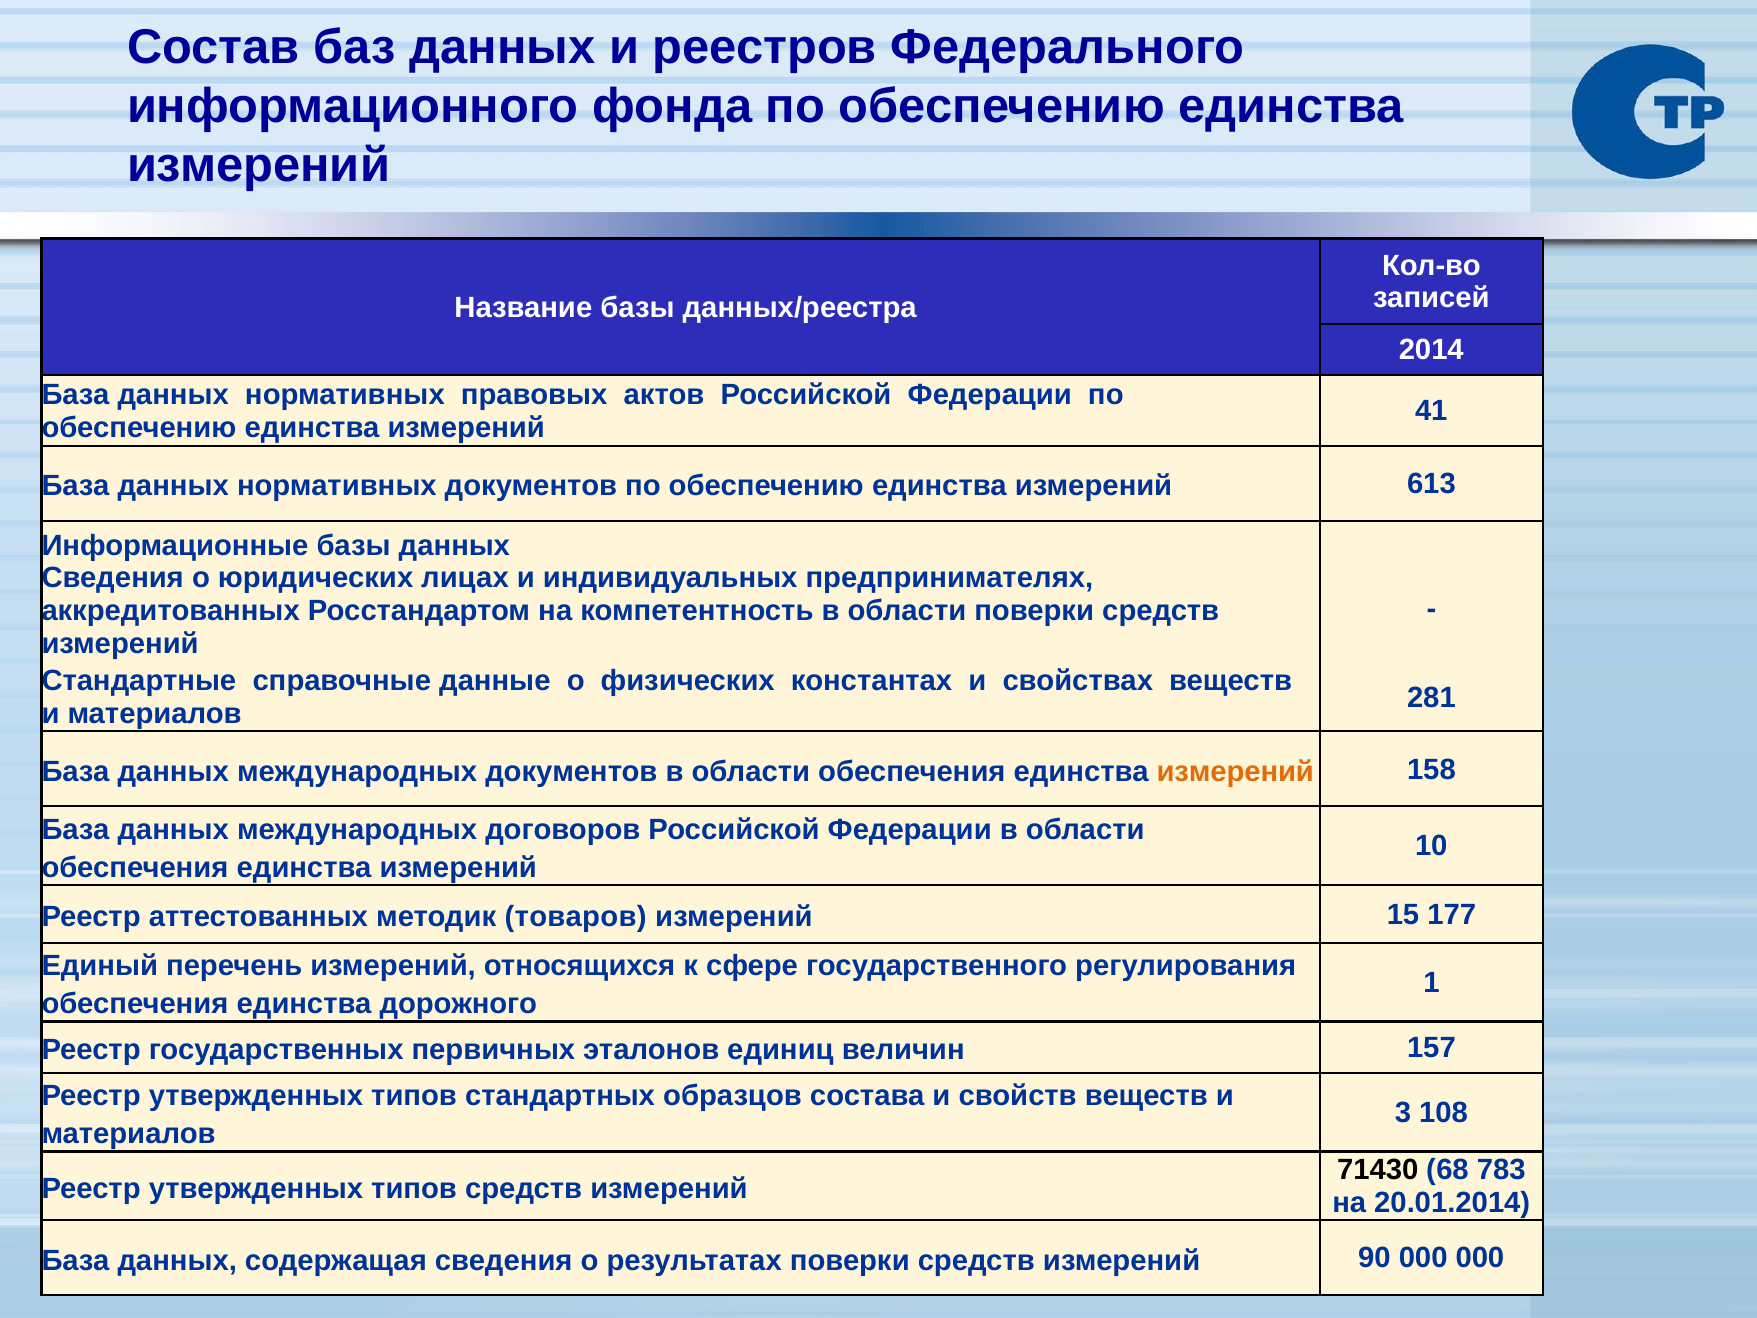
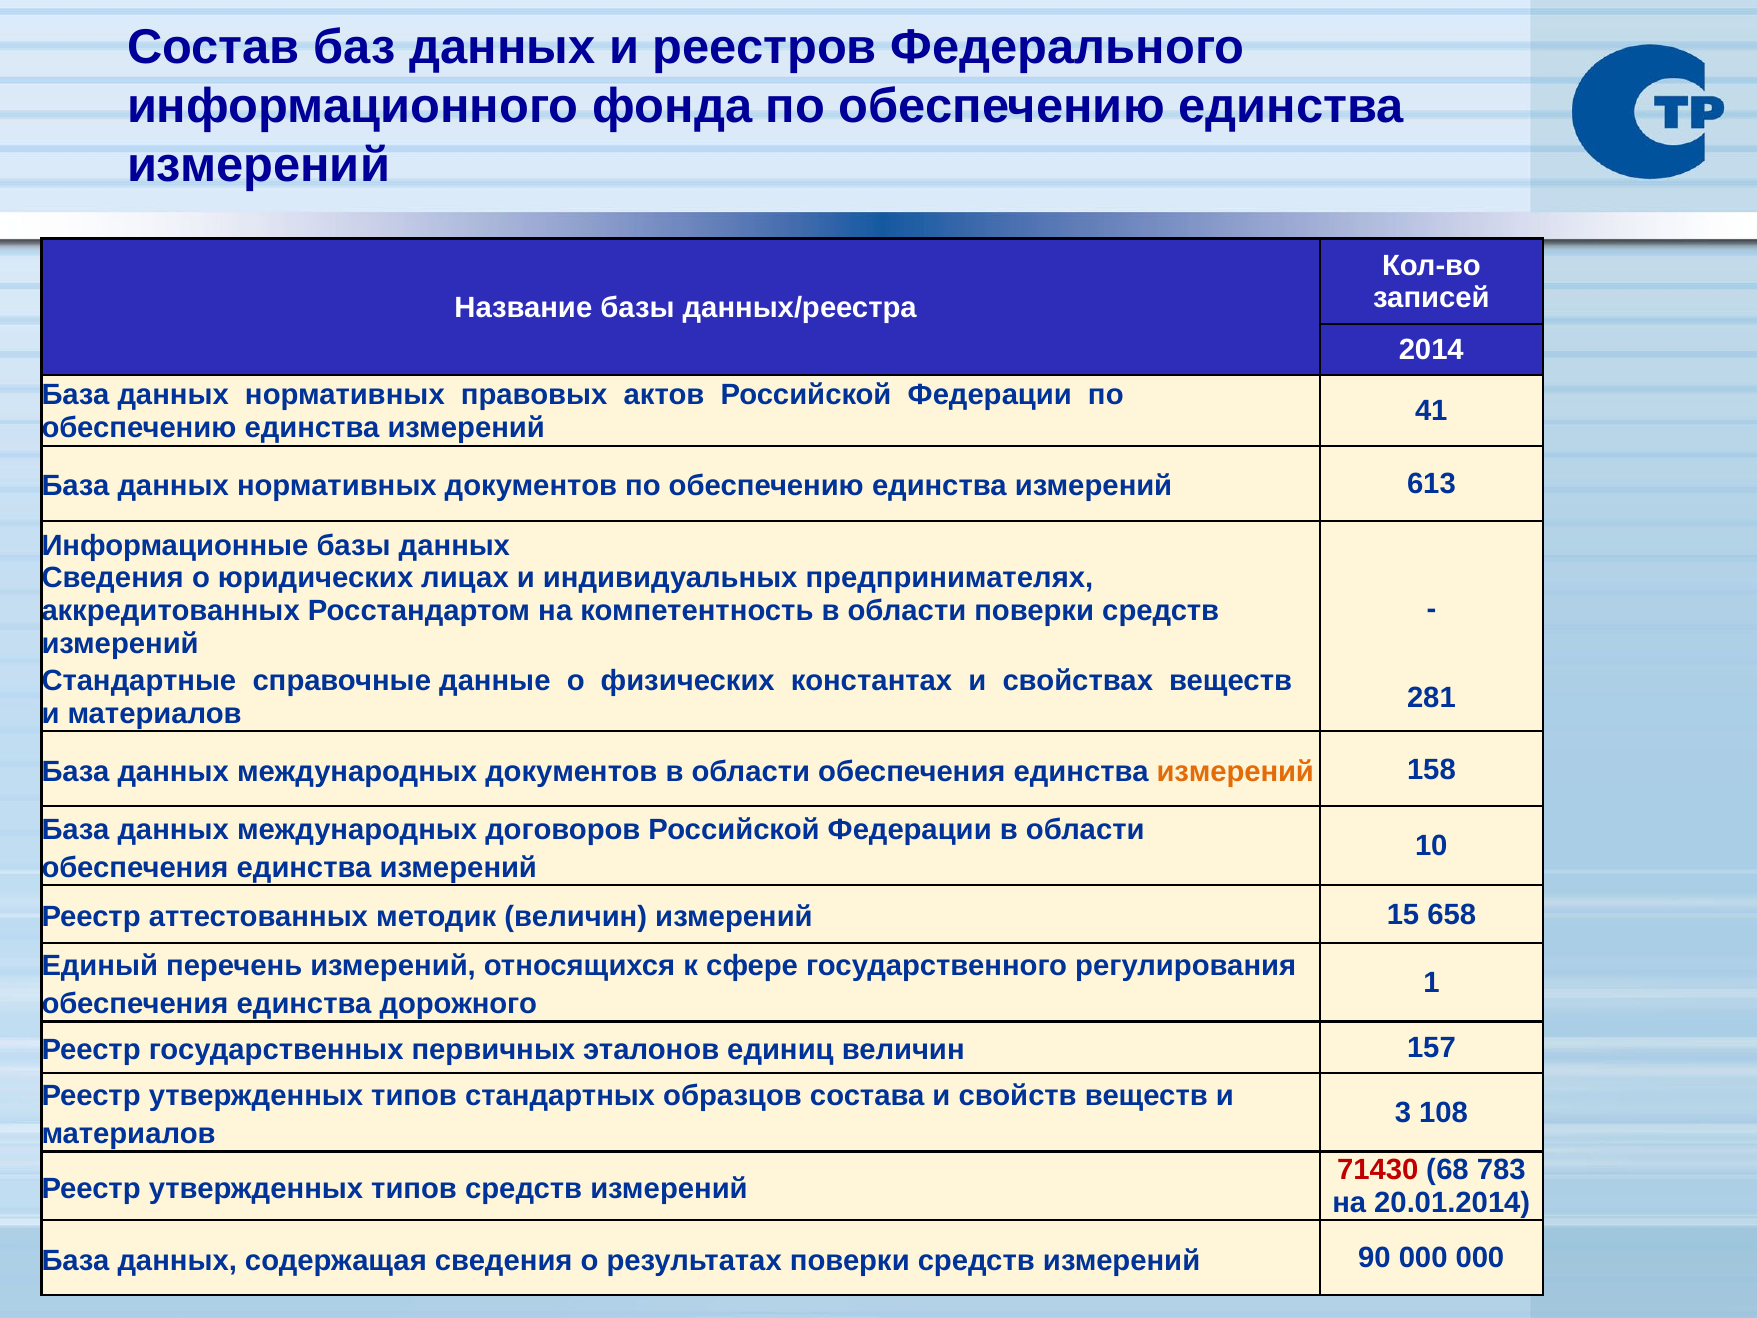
методик товаров: товаров -> величин
177: 177 -> 658
71430 colour: black -> red
